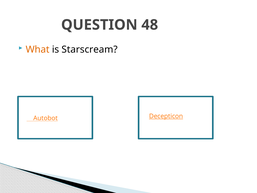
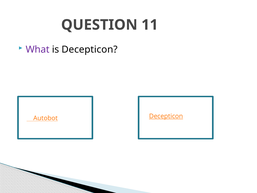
48: 48 -> 11
What colour: orange -> purple
is Starscream: Starscream -> Decepticon
